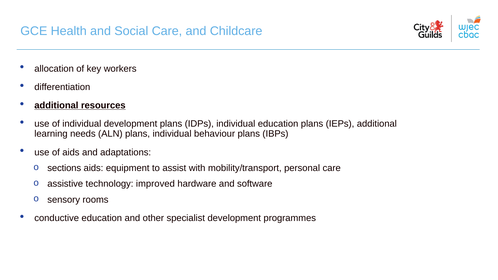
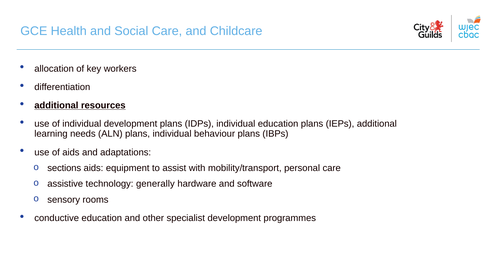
improved: improved -> generally
